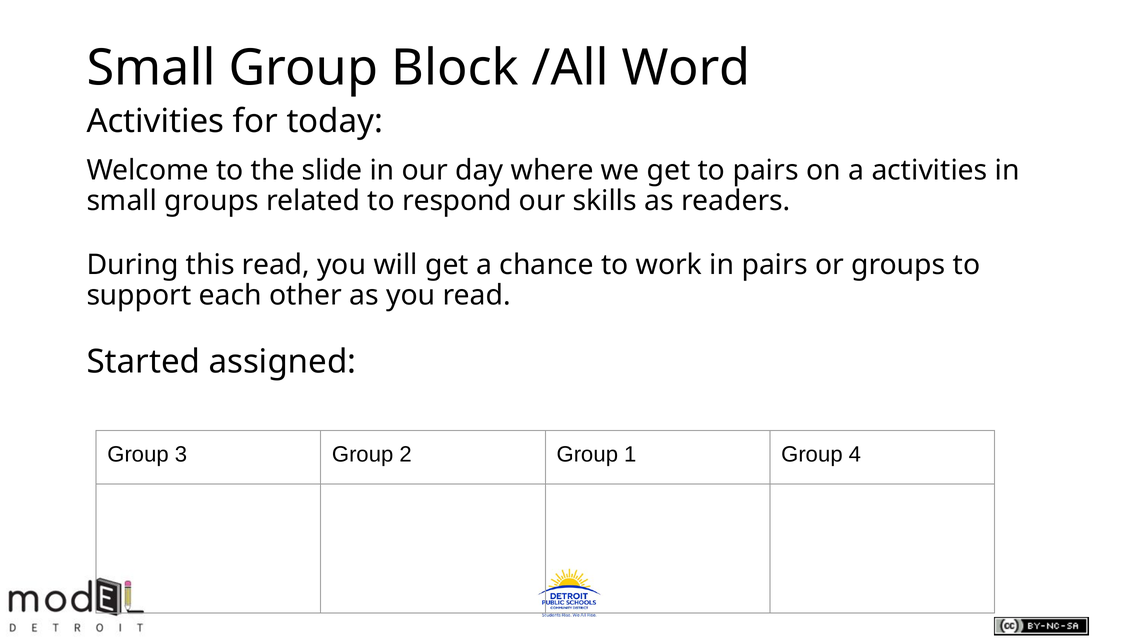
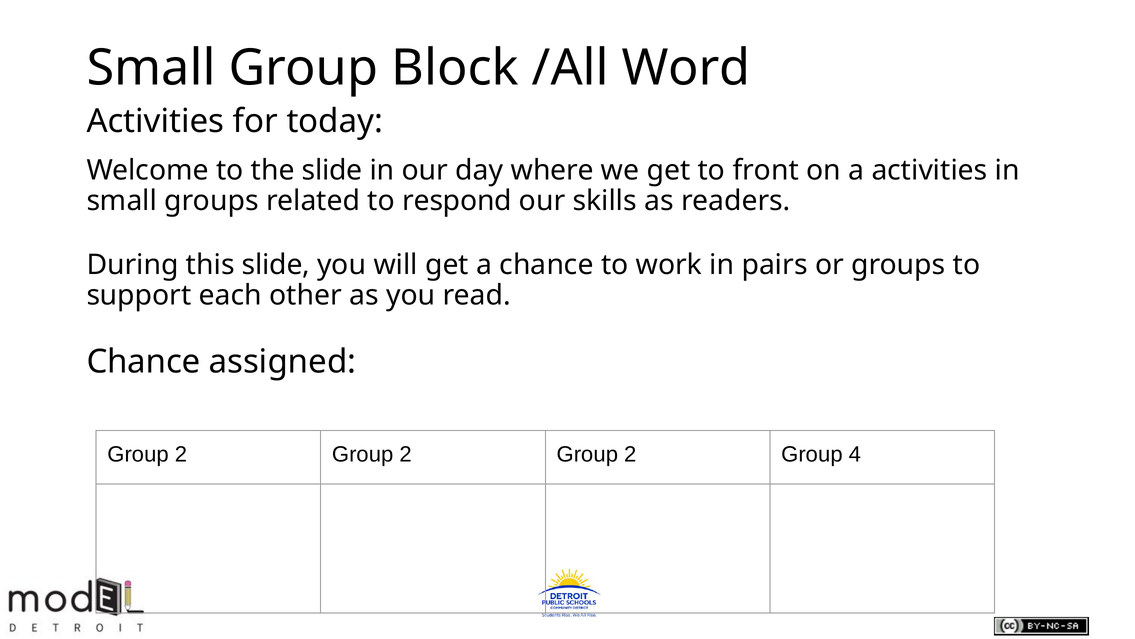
to pairs: pairs -> front
this read: read -> slide
Started at (143, 362): Started -> Chance
3 at (181, 454): 3 -> 2
1 at (630, 454): 1 -> 2
